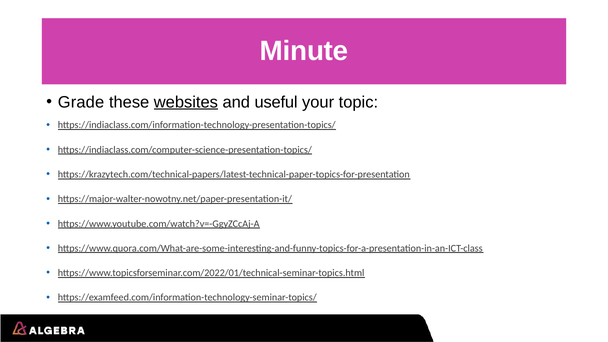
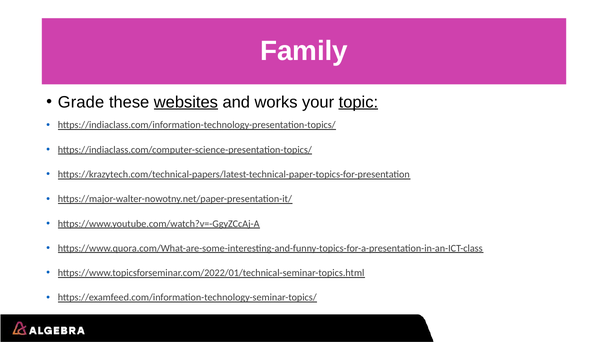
Minute: Minute -> Family
useful: useful -> works
topic underline: none -> present
